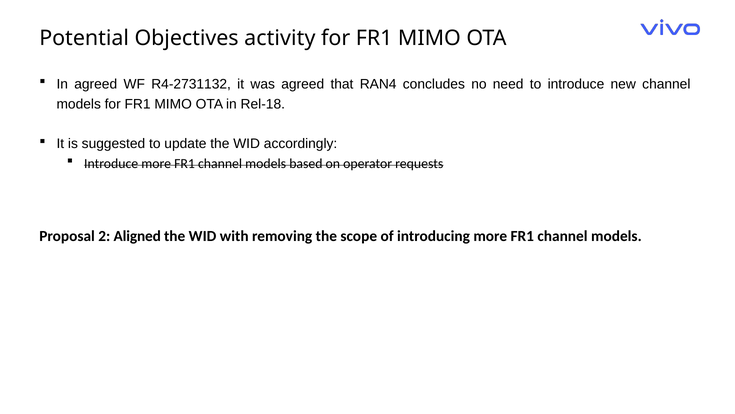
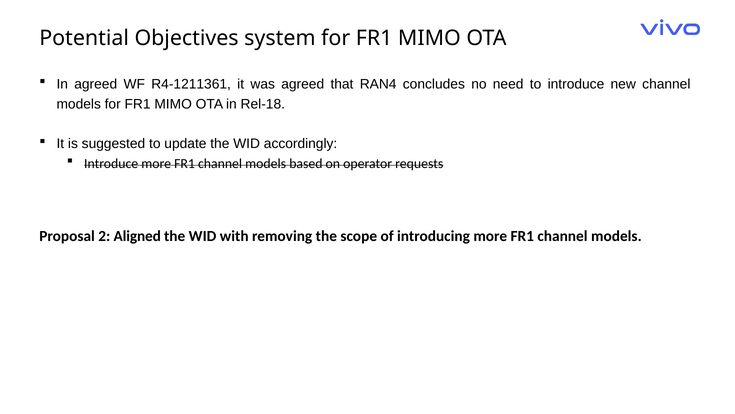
activity: activity -> system
R4-2731132: R4-2731132 -> R4-1211361
